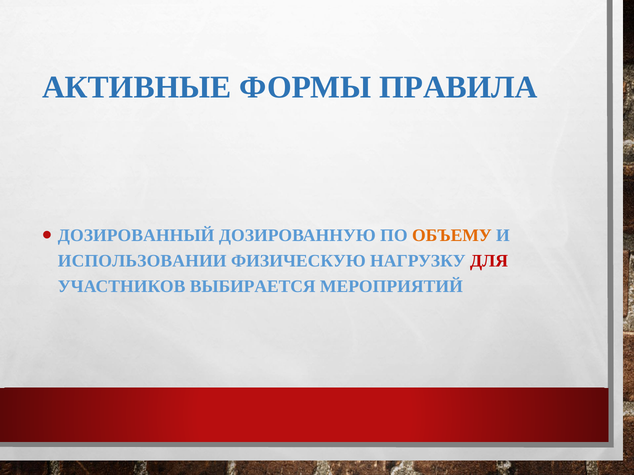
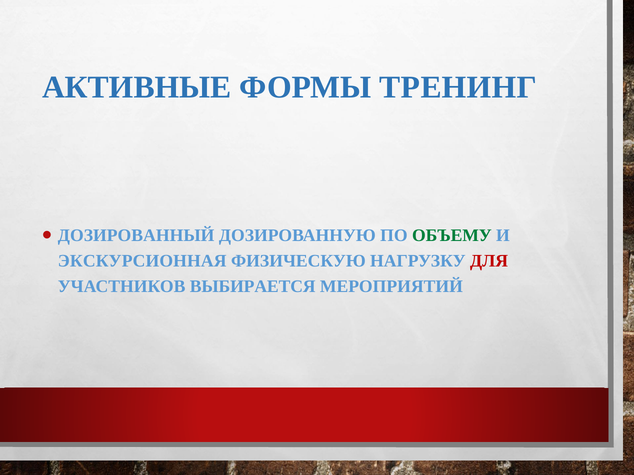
ПРАВИЛА: ПРАВИЛА -> ТРЕНИНГ
ОБЪЕМУ colour: orange -> green
ИСПОЛЬЗОВАНИИ: ИСПОЛЬЗОВАНИИ -> ЭКСКУРСИОННАЯ
